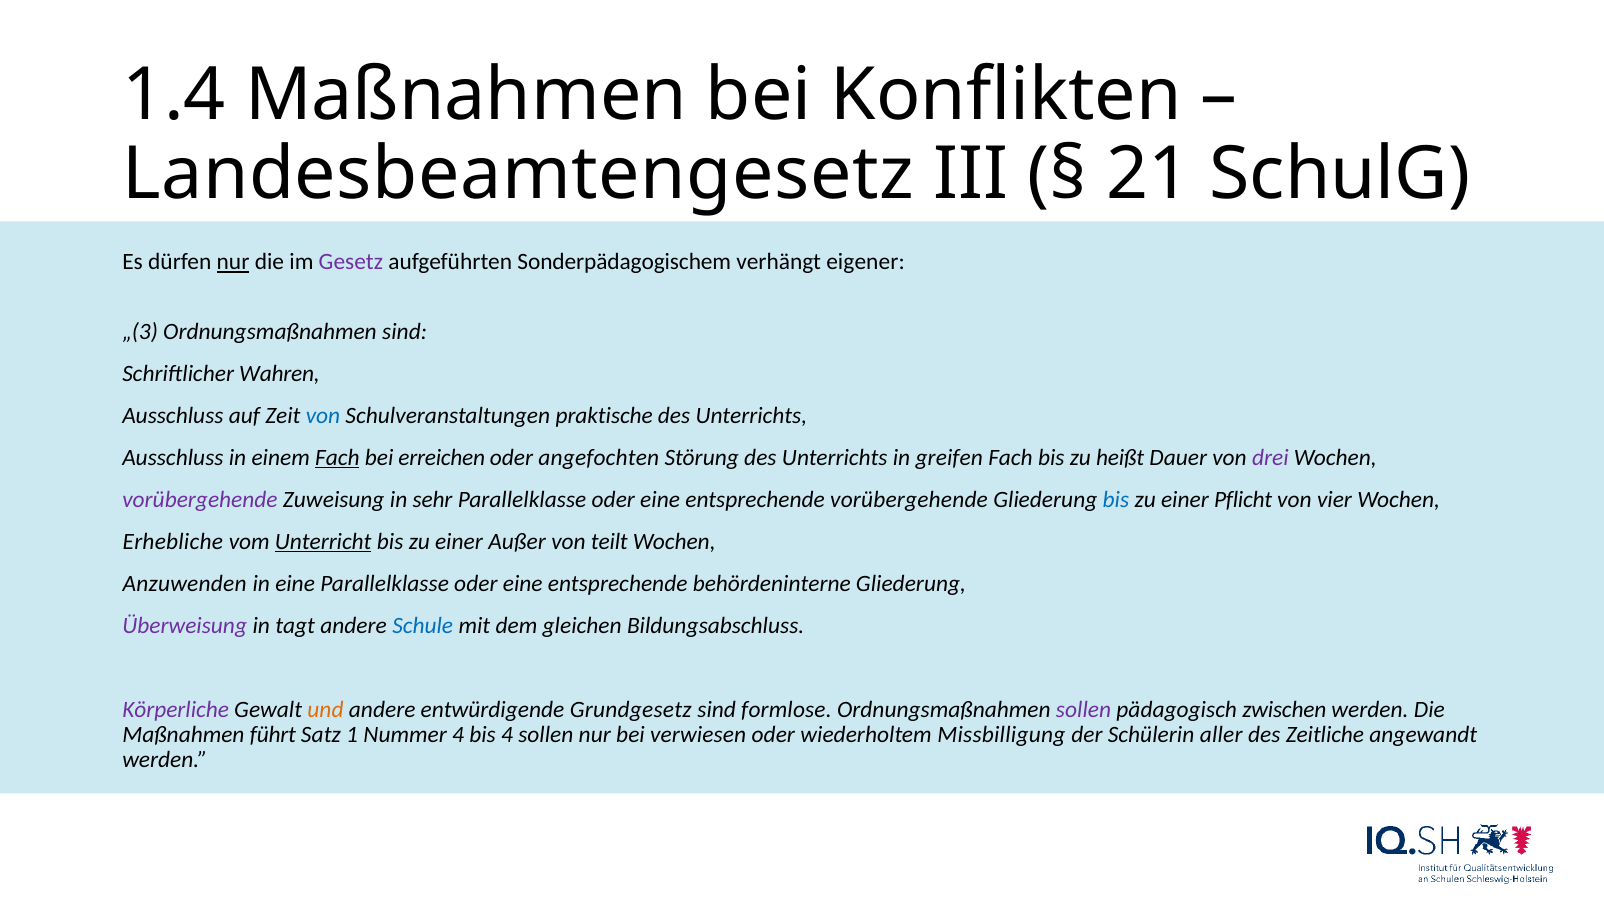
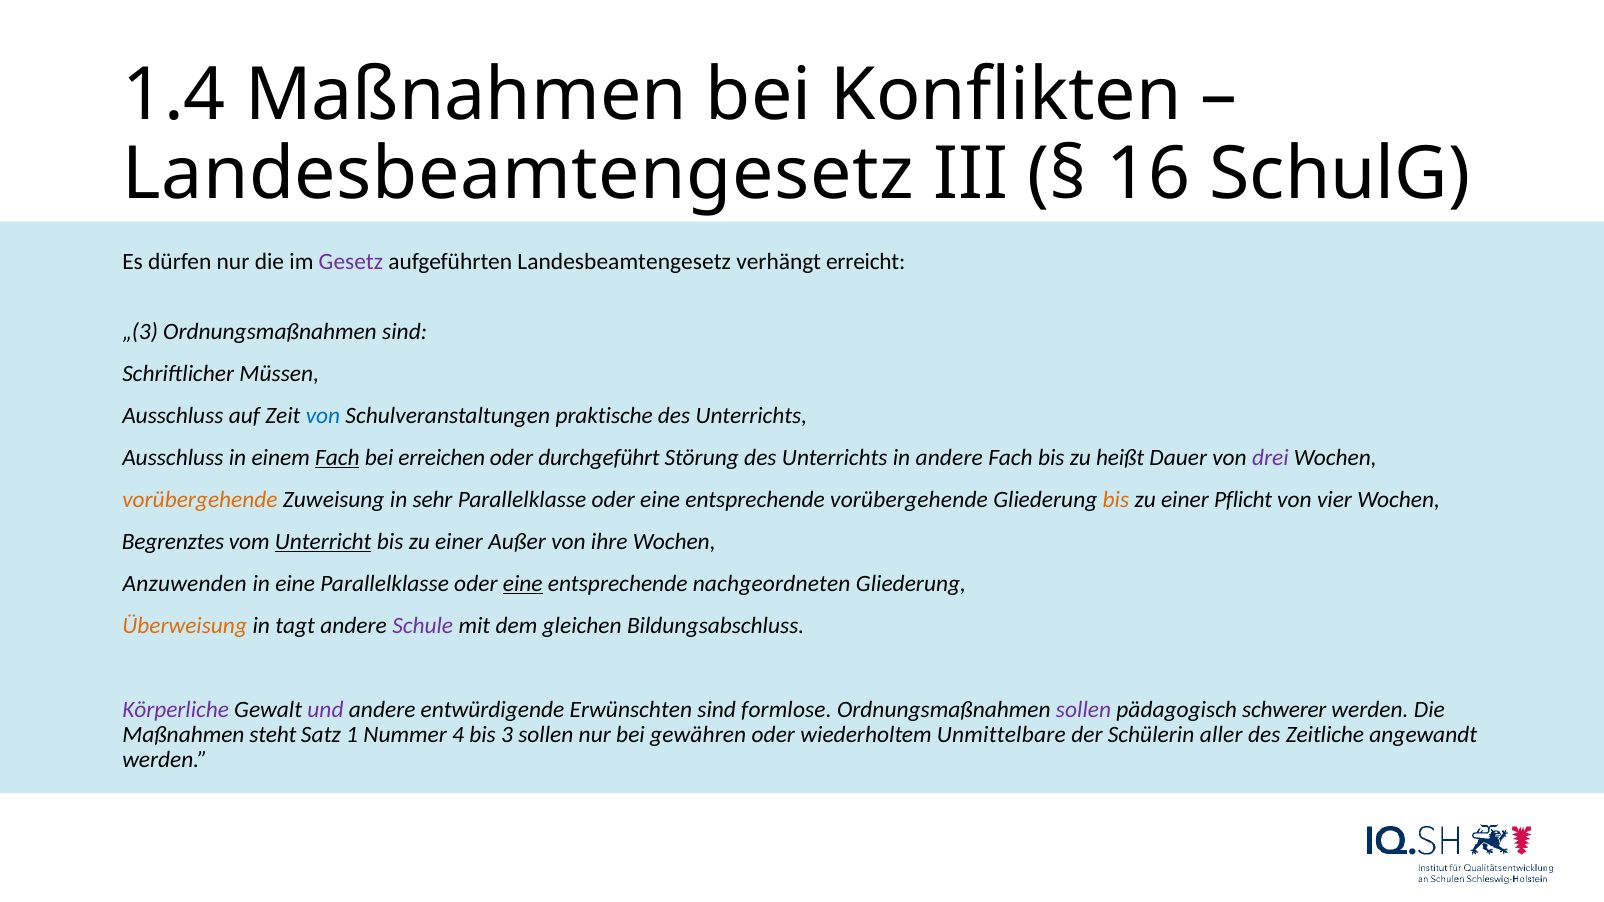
21: 21 -> 16
nur at (233, 262) underline: present -> none
aufgeführten Sonderpädagogischem: Sonderpädagogischem -> Landesbeamtengesetz
eigener: eigener -> erreicht
Wahren: Wahren -> Müssen
angefochten: angefochten -> durchgeführt
in greifen: greifen -> andere
vorübergehende at (200, 500) colour: purple -> orange
bis at (1116, 500) colour: blue -> orange
Erhebliche: Erhebliche -> Begrenztes
teilt: teilt -> ihre
eine at (523, 584) underline: none -> present
behördeninterne: behördeninterne -> nachgeordneten
Überweisung colour: purple -> orange
Schule colour: blue -> purple
und colour: orange -> purple
Grundgesetz: Grundgesetz -> Erwünschten
zwischen: zwischen -> schwerer
führt: führt -> steht
bis 4: 4 -> 3
verwiesen: verwiesen -> gewähren
Missbilligung: Missbilligung -> Unmittelbare
